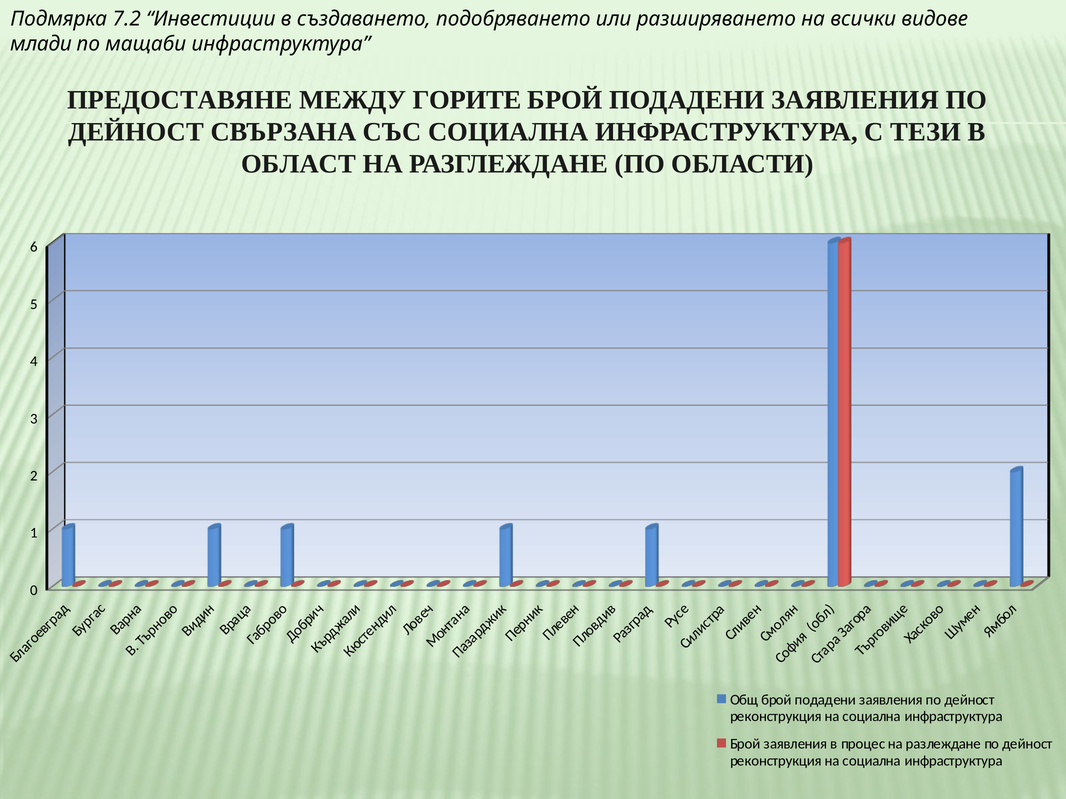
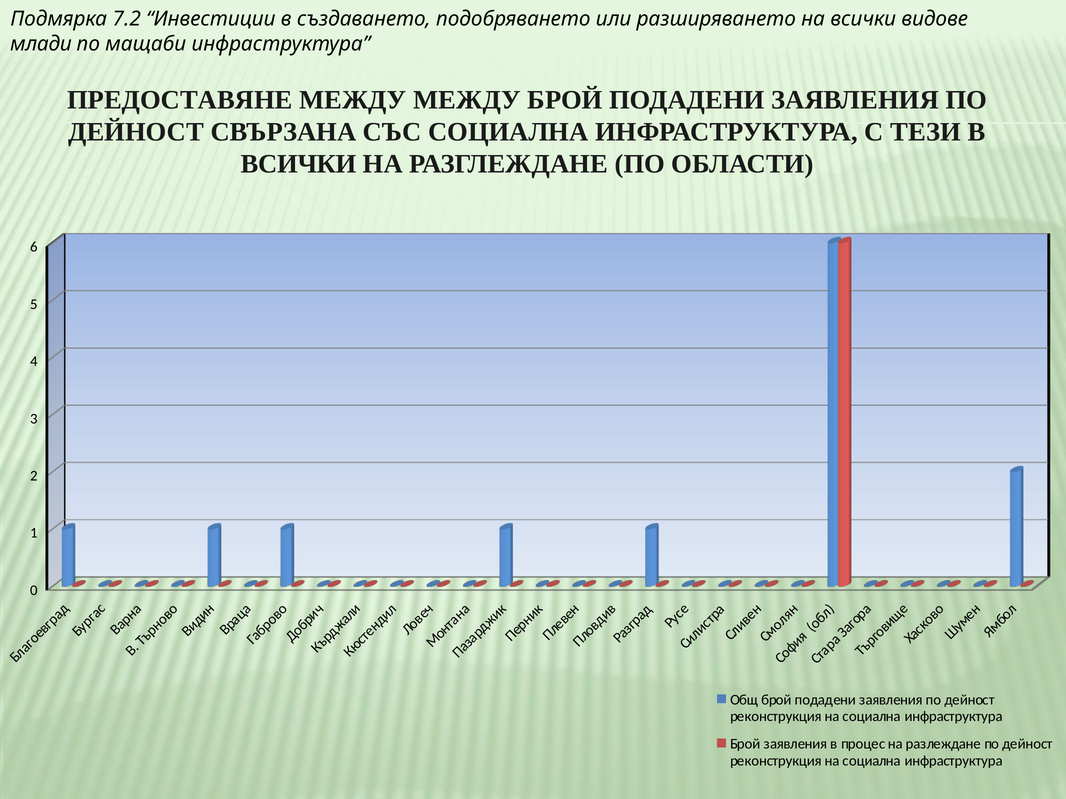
МЕЖДУ ГОРИТЕ: ГОРИТЕ -> МЕЖДУ
ОБЛАСТ at (299, 164): ОБЛАСТ -> ВСИЧКИ
